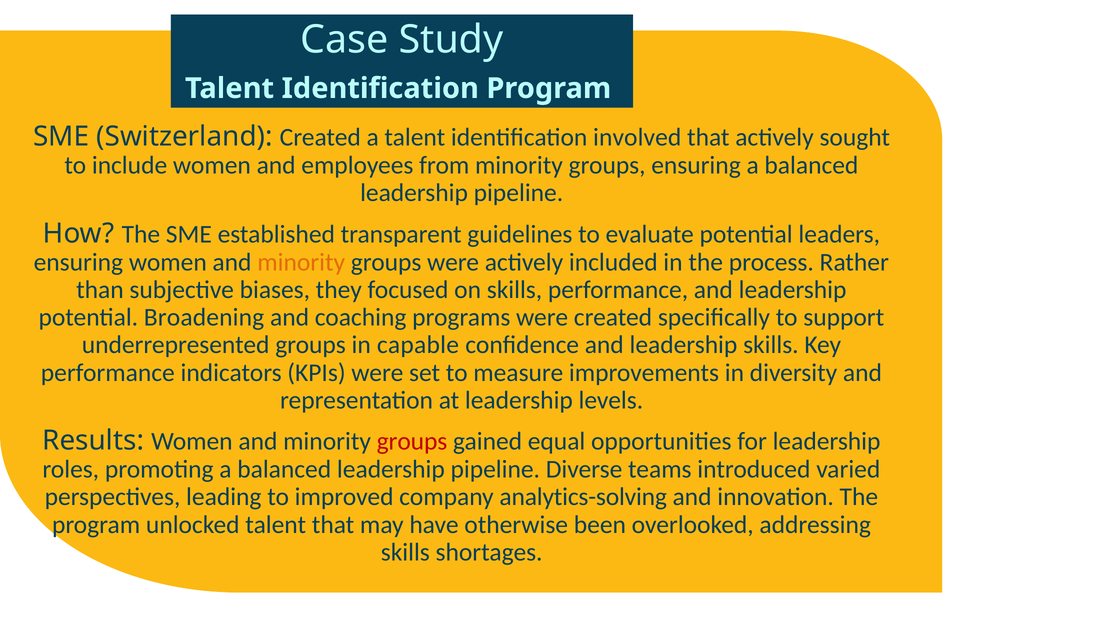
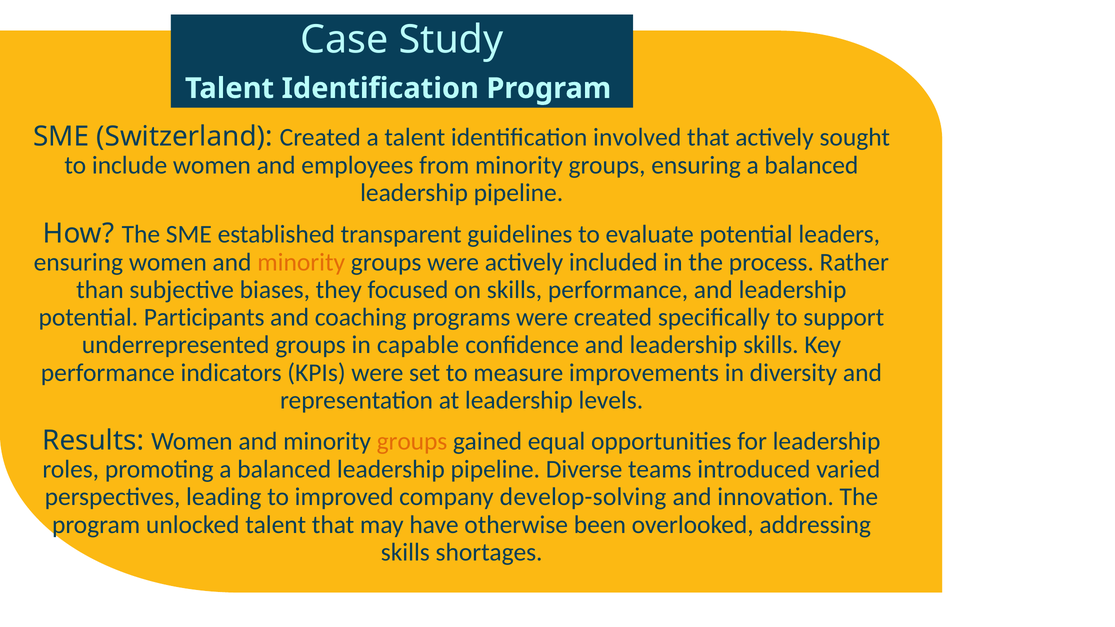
Broadening: Broadening -> Participants
groups at (412, 442) colour: red -> orange
analytics-solving: analytics-solving -> develop-solving
